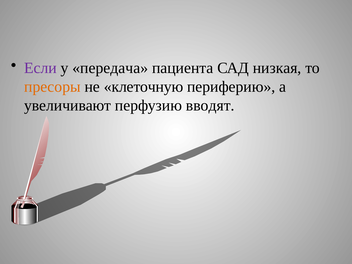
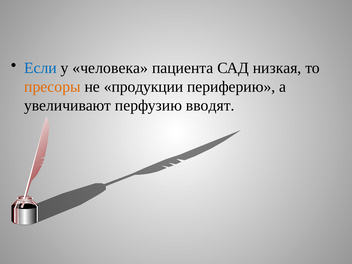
Если colour: purple -> blue
передача: передача -> человека
клеточную: клеточную -> продукции
